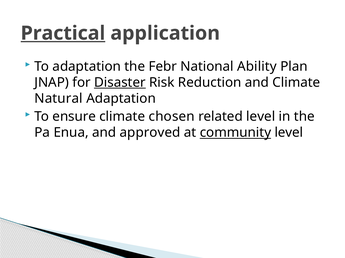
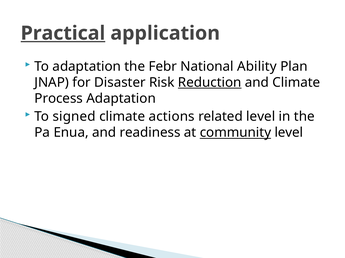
Disaster underline: present -> none
Reduction underline: none -> present
Natural: Natural -> Process
ensure: ensure -> signed
chosen: chosen -> actions
approved: approved -> readiness
